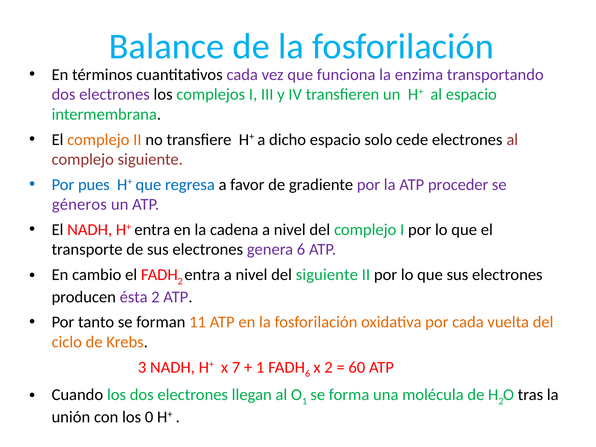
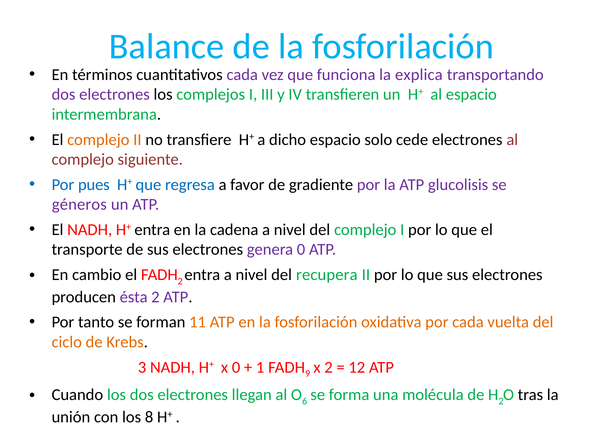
enzima: enzima -> explica
proceder: proceder -> glucolisis
genera 6: 6 -> 0
del siguiente: siguiente -> recupera
x 7: 7 -> 0
6 at (308, 374): 6 -> 9
60: 60 -> 12
1 at (305, 401): 1 -> 6
0: 0 -> 8
